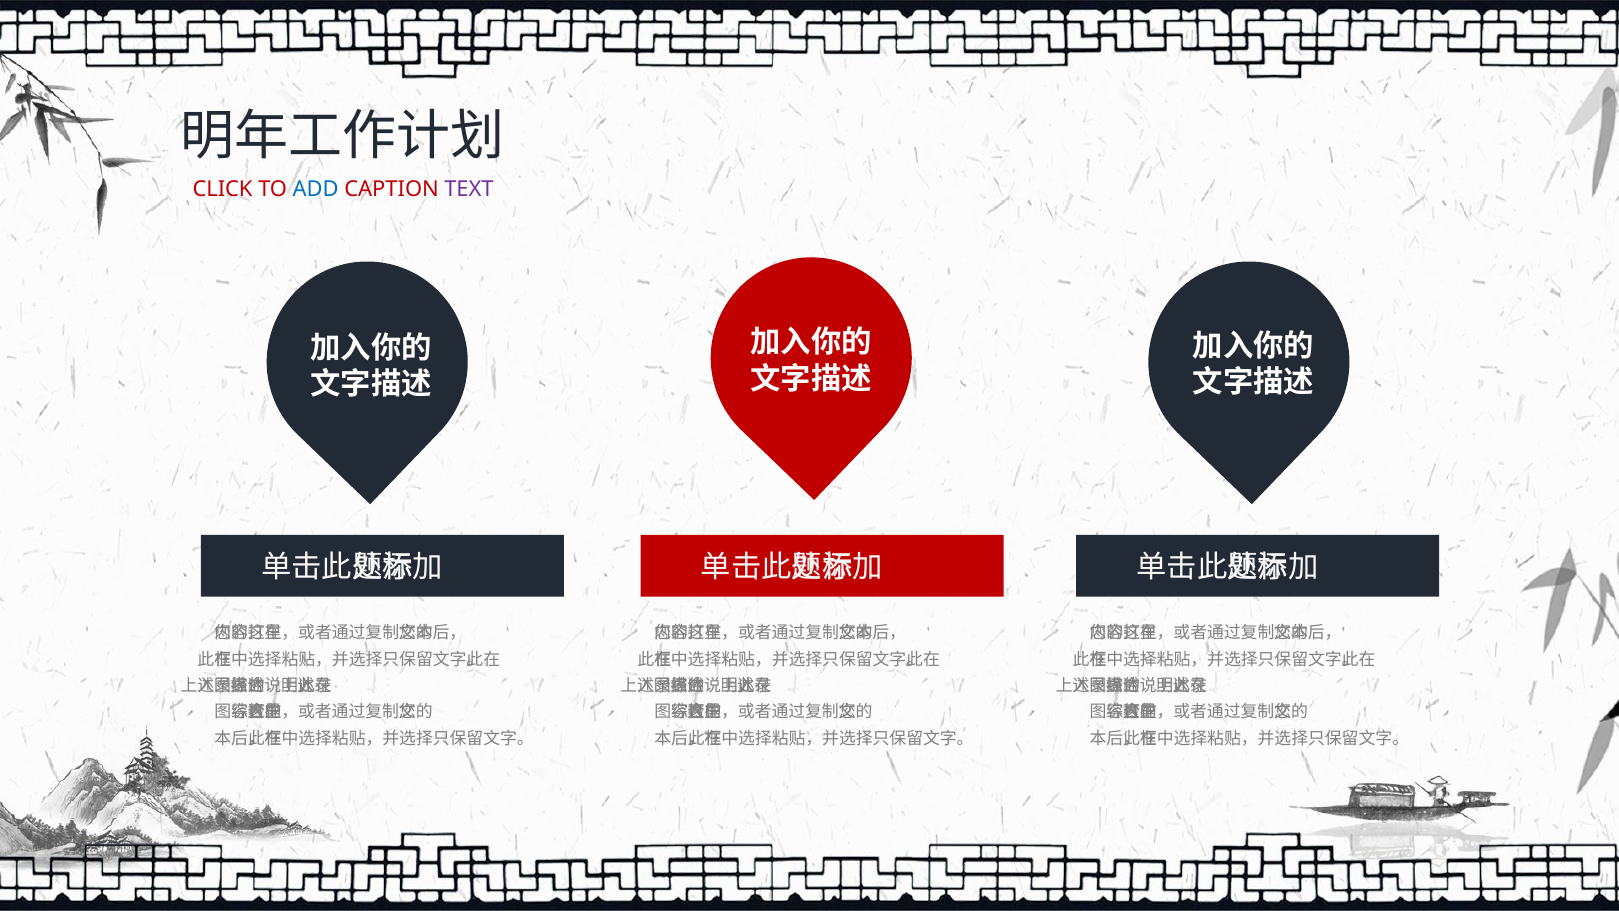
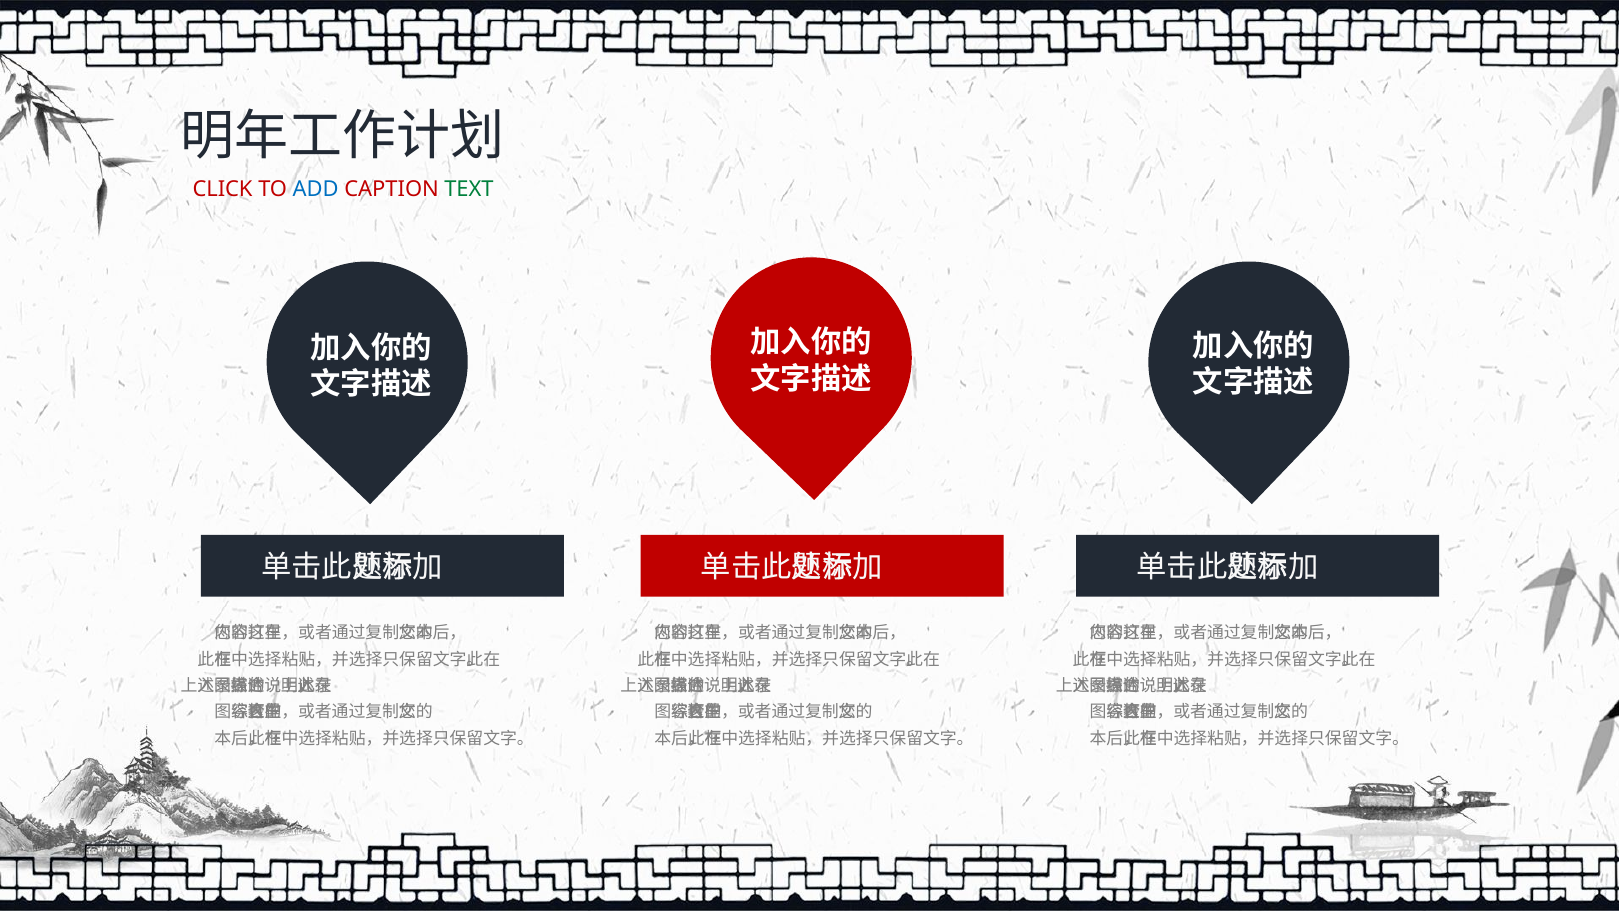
TEXT colour: purple -> green
